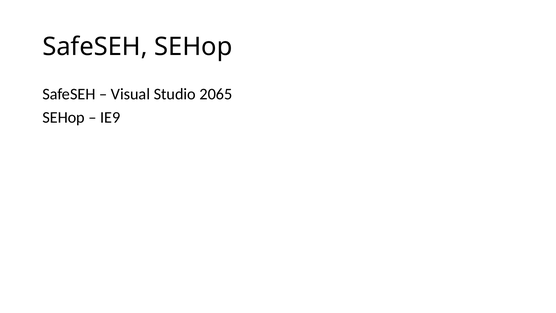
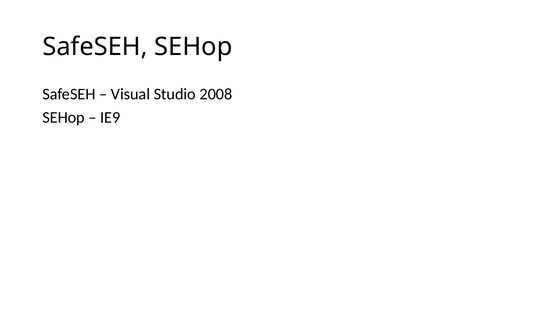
2065: 2065 -> 2008
